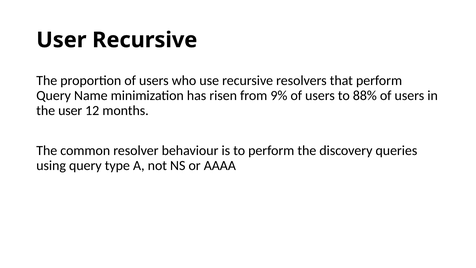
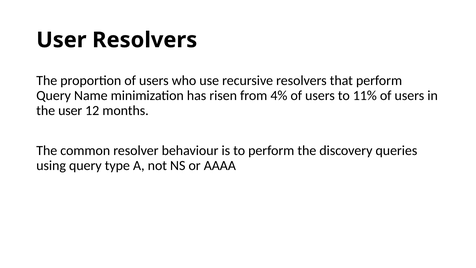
User Recursive: Recursive -> Resolvers
9%: 9% -> 4%
88%: 88% -> 11%
